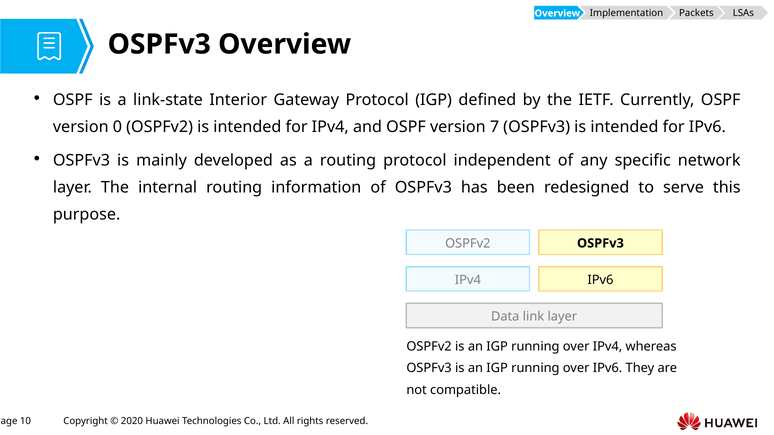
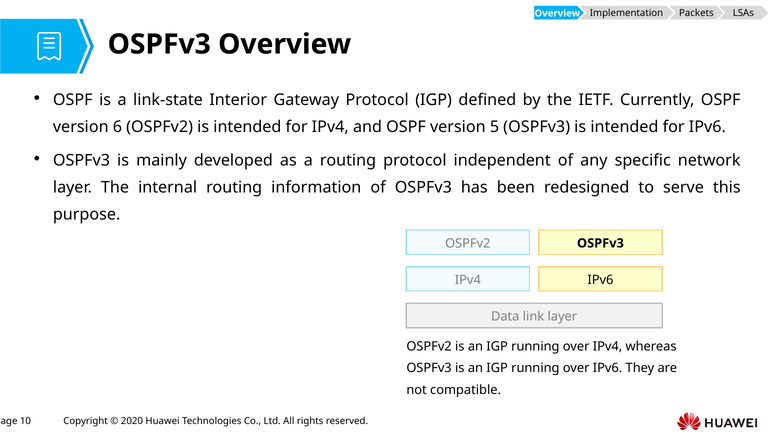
0: 0 -> 6
7: 7 -> 5
